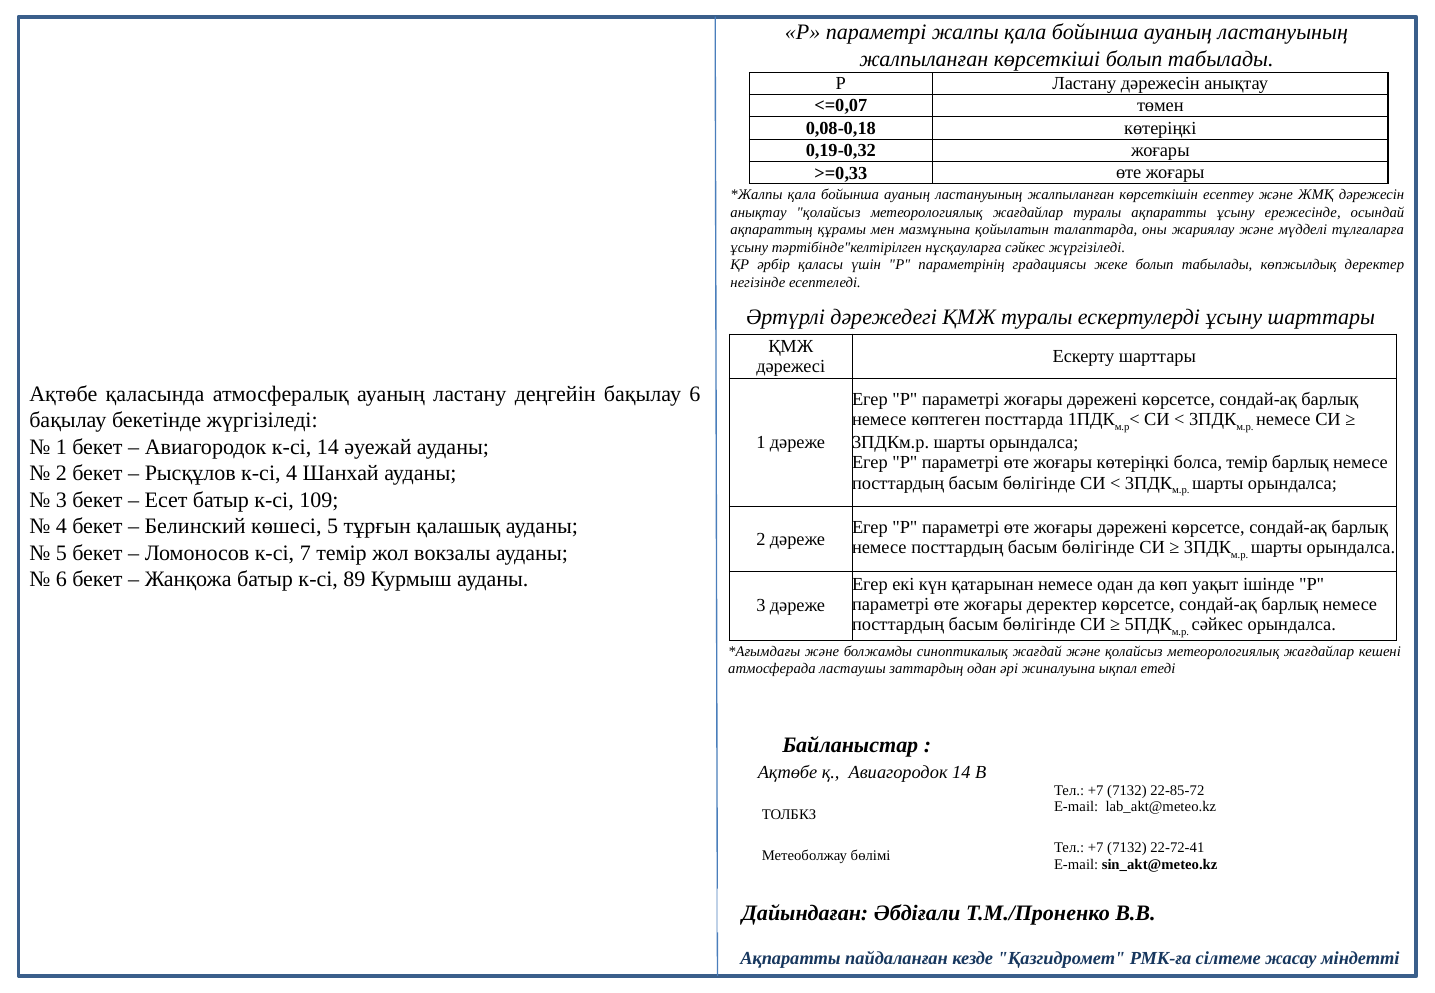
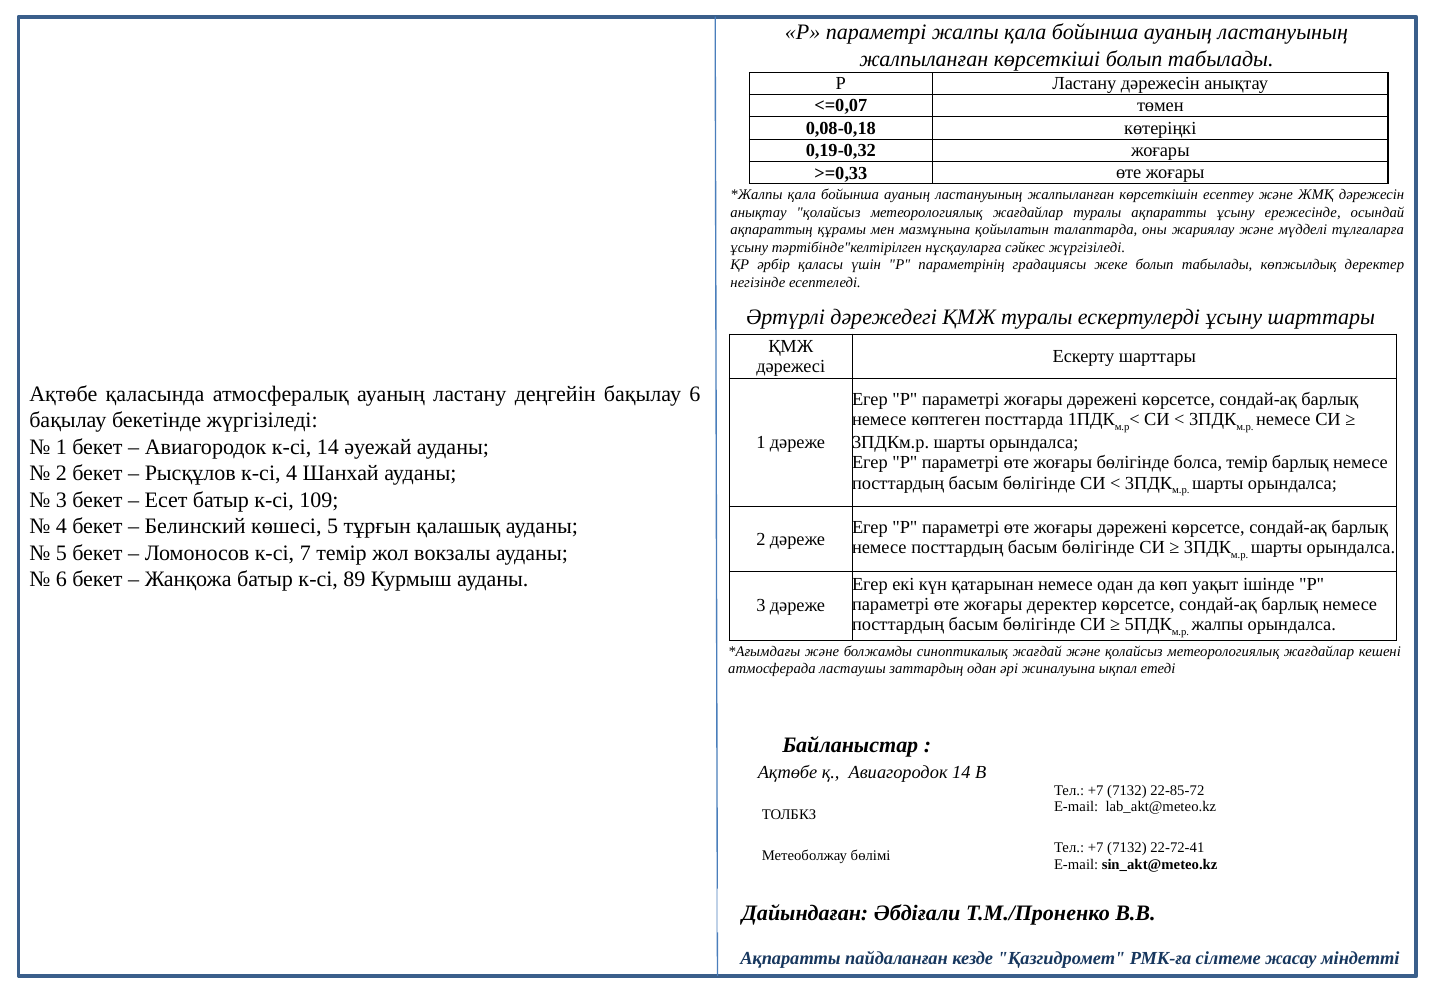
жоғары көтеріңкі: көтеріңкі -> бөлігінде
сәйкес at (1217, 625): сәйкес -> жалпы
